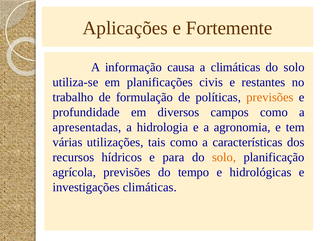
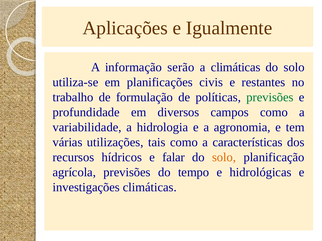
Fortemente: Fortemente -> Igualmente
causa: causa -> serão
previsões at (270, 97) colour: orange -> green
apresentadas: apresentadas -> variabilidade
para: para -> falar
